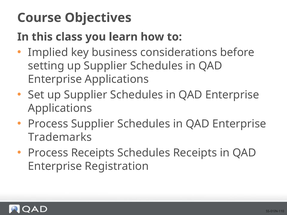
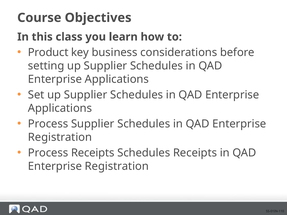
Implied: Implied -> Product
Trademarks at (60, 137): Trademarks -> Registration
